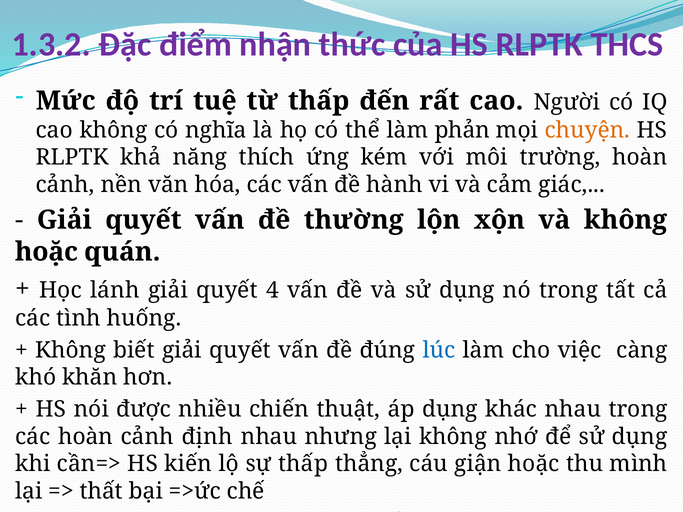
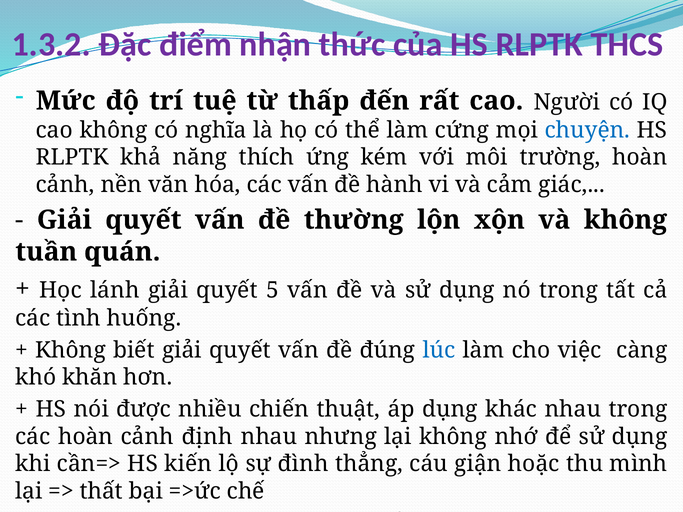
phản: phản -> cứng
chuyện colour: orange -> blue
hoặc at (46, 252): hoặc -> tuần
4: 4 -> 5
sự thấp: thấp -> đình
